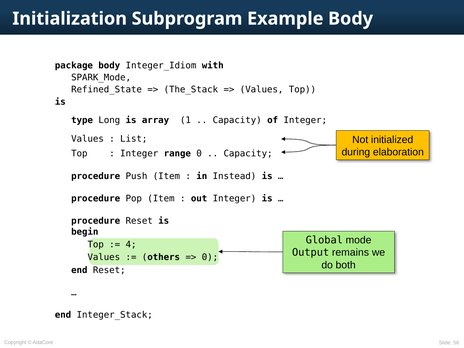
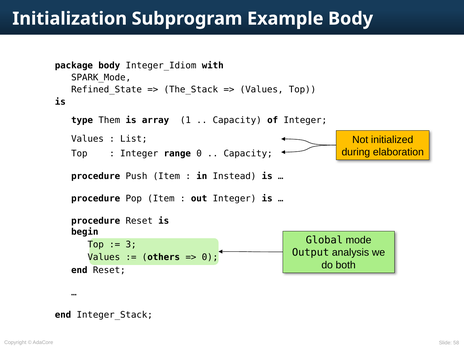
Long: Long -> Them
4: 4 -> 3
remains: remains -> analysis
